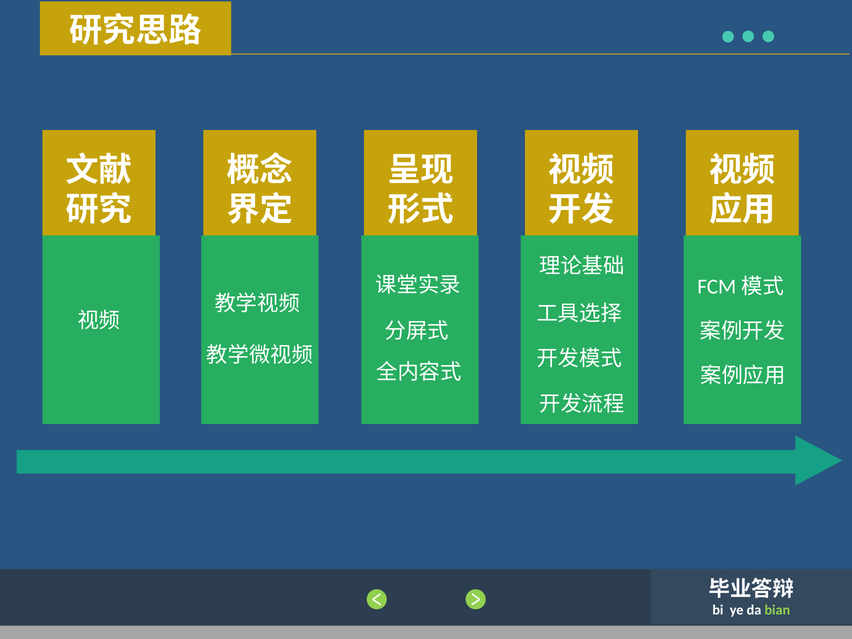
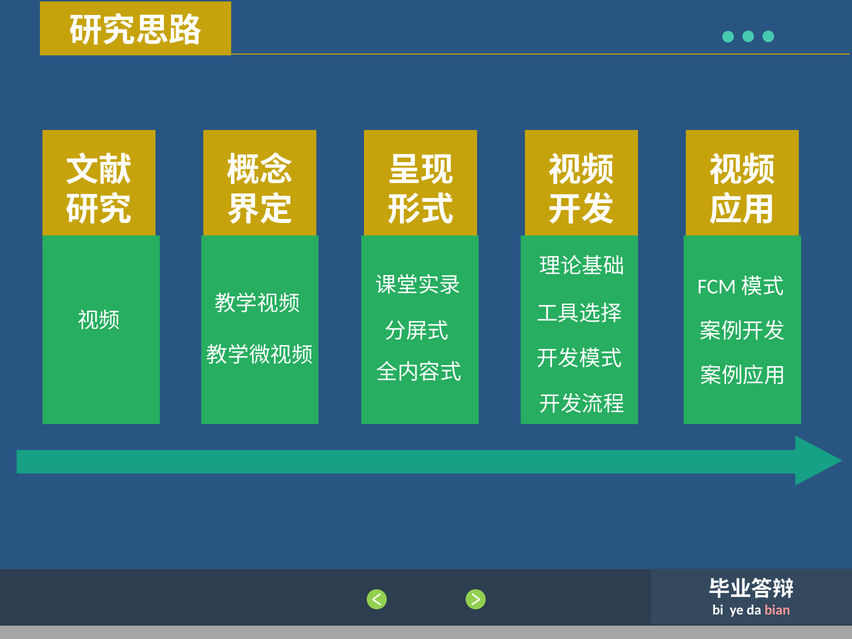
bian colour: light green -> pink
